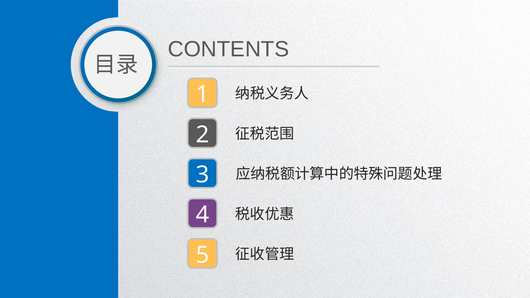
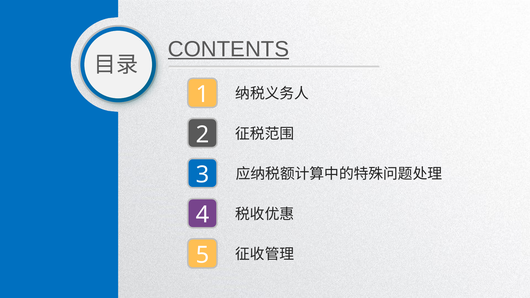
CONTENTS underline: none -> present
